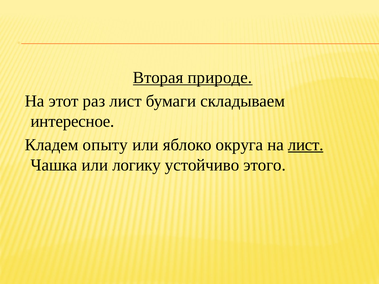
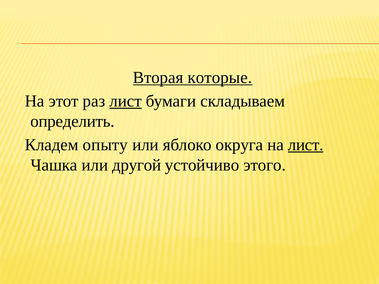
природе: природе -> которые
лист at (126, 101) underline: none -> present
интересное: интересное -> определить
логику: логику -> другой
